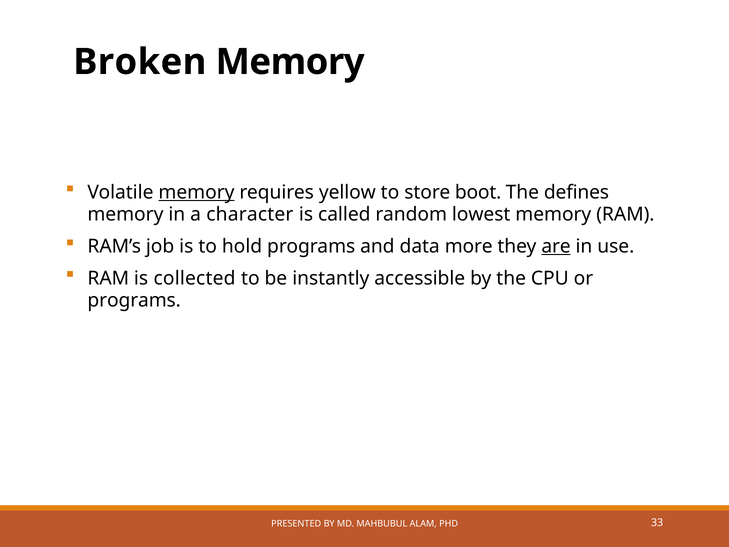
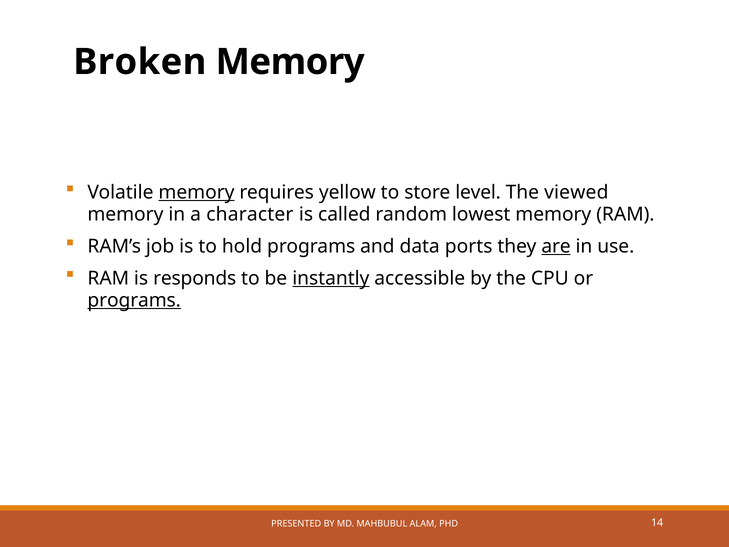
boot: boot -> level
defines: defines -> viewed
more: more -> ports
collected: collected -> responds
instantly underline: none -> present
programs at (134, 300) underline: none -> present
33: 33 -> 14
